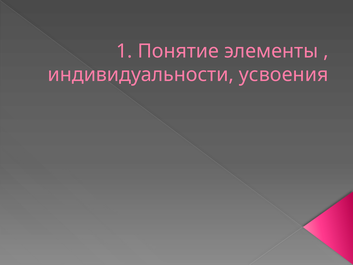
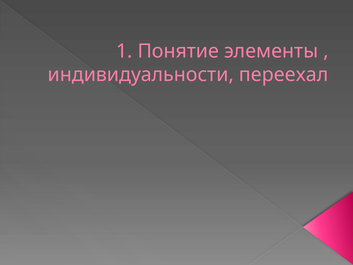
усвоения: усвоения -> переехал
